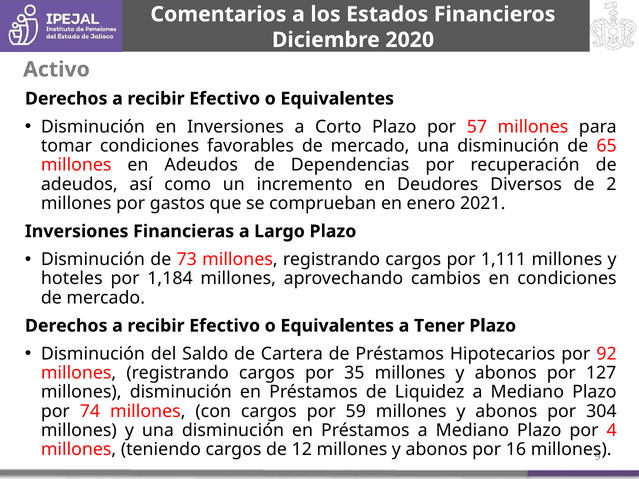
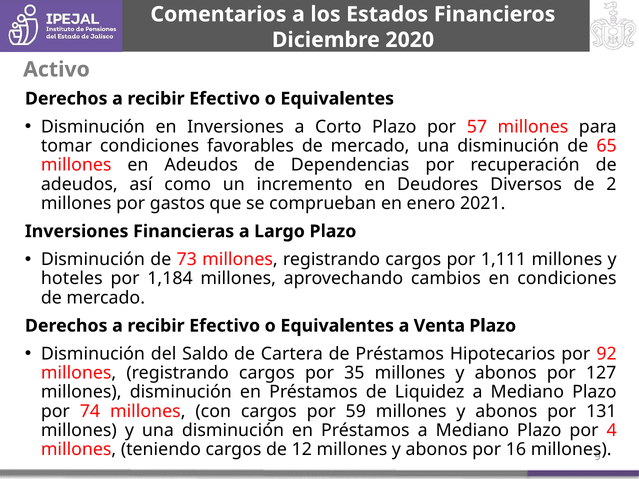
Tener: Tener -> Venta
304: 304 -> 131
